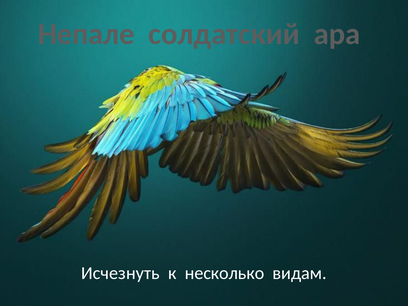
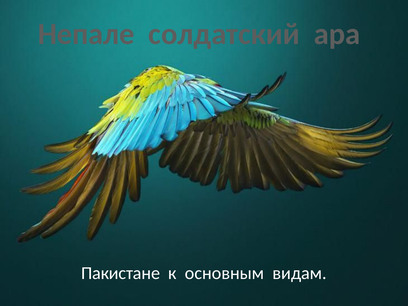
Исчезнуть: Исчезнуть -> Пакистане
несколько: несколько -> основным
